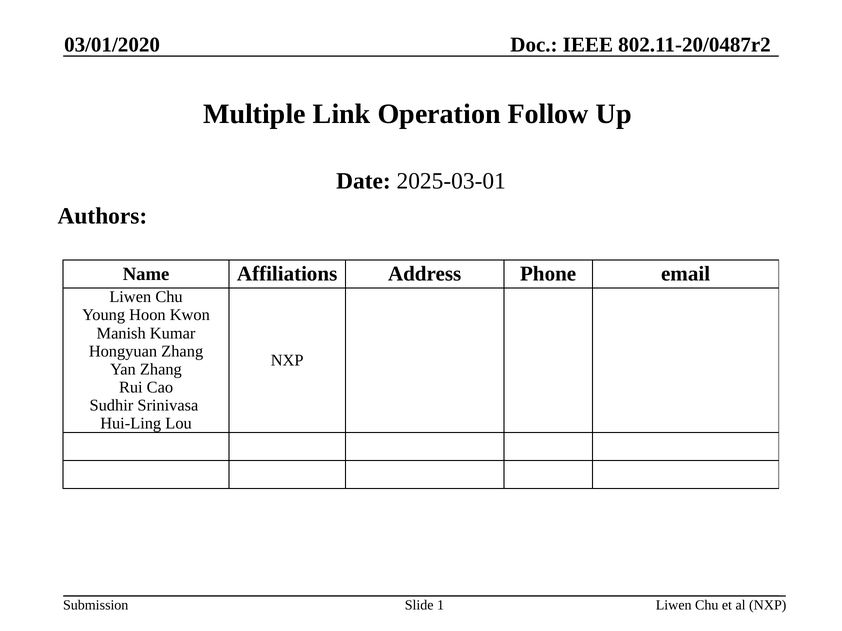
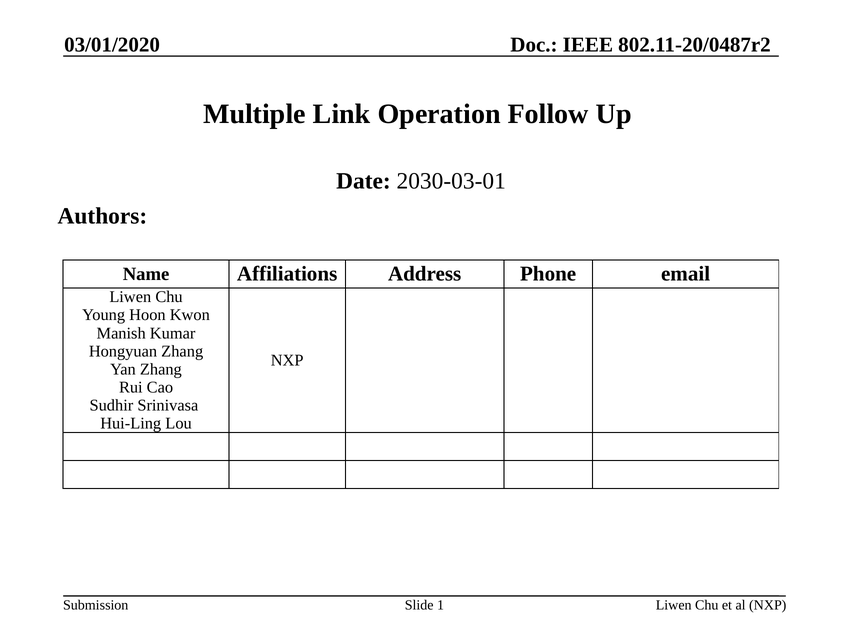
2025-03-01: 2025-03-01 -> 2030-03-01
